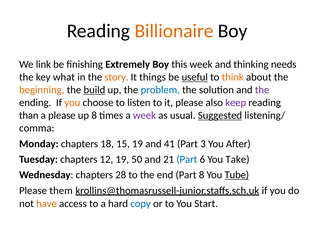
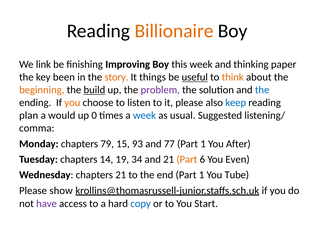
Extremely: Extremely -> Improving
needs: needs -> paper
what: what -> been
problem colour: blue -> purple
the at (262, 90) colour: purple -> blue
keep colour: purple -> blue
than: than -> plan
a please: please -> would
up 8: 8 -> 0
week at (144, 116) colour: purple -> blue
Suggested underline: present -> none
18: 18 -> 79
15 19: 19 -> 93
41: 41 -> 77
3 at (203, 144): 3 -> 1
12: 12 -> 14
50: 50 -> 34
Part at (187, 160) colour: blue -> orange
Take: Take -> Even
chapters 28: 28 -> 21
end Part 8: 8 -> 1
Tube underline: present -> none
them: them -> show
have colour: orange -> purple
